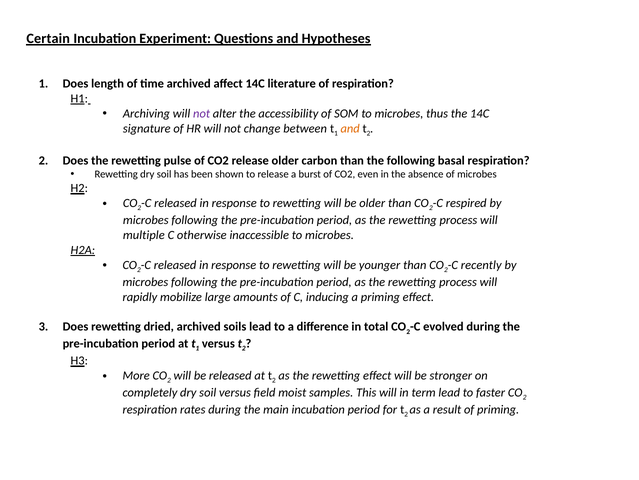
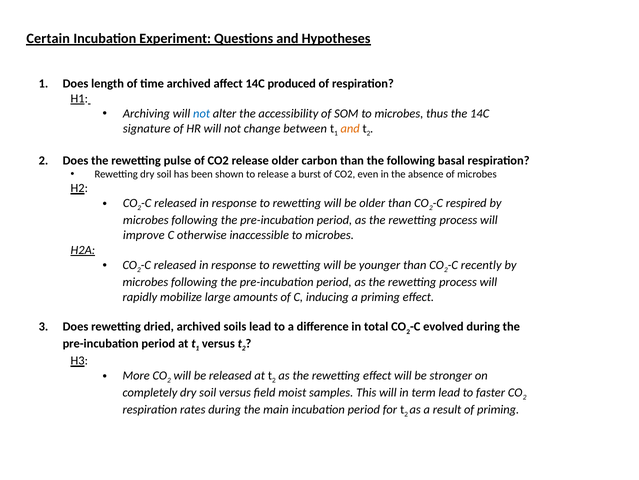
literature: literature -> produced
not at (202, 113) colour: purple -> blue
multiple: multiple -> improve
